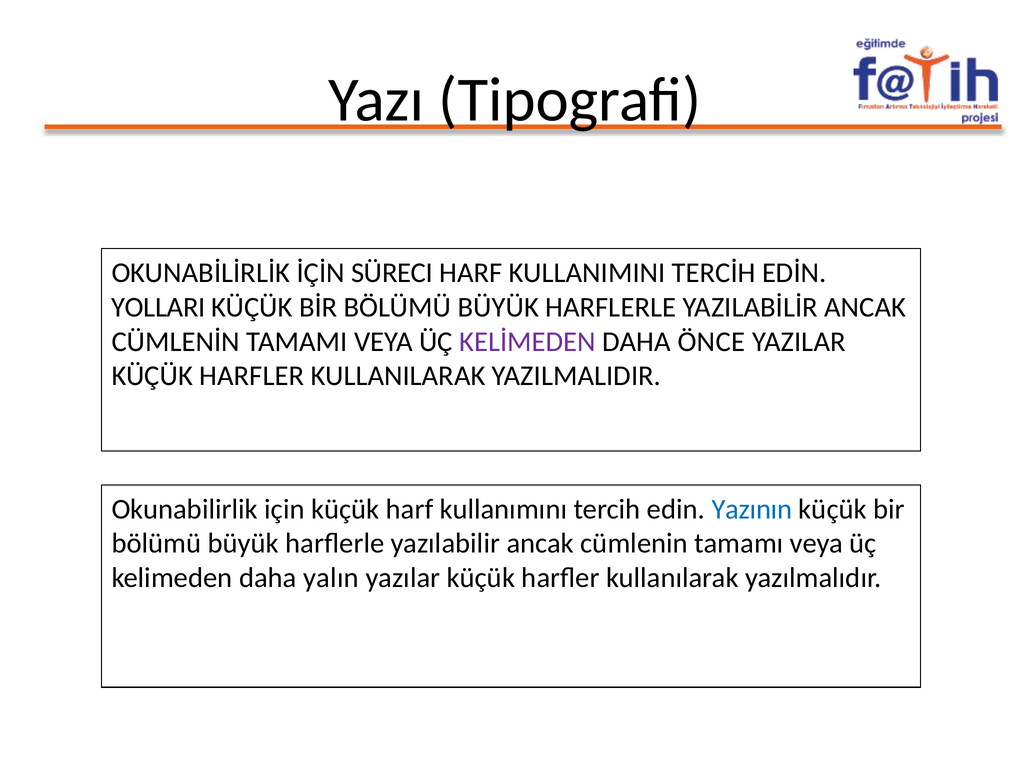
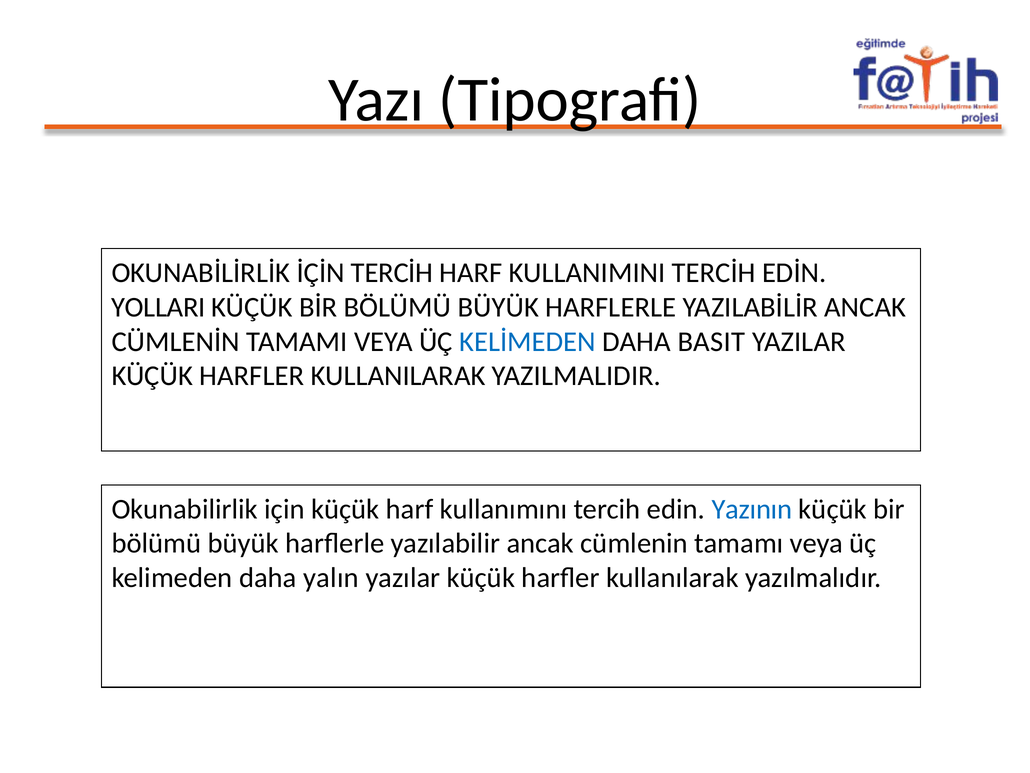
İÇİN SÜRECI: SÜRECI -> TERCİH
KELİMEDEN colour: purple -> blue
ÖNCE: ÖNCE -> BASIT
